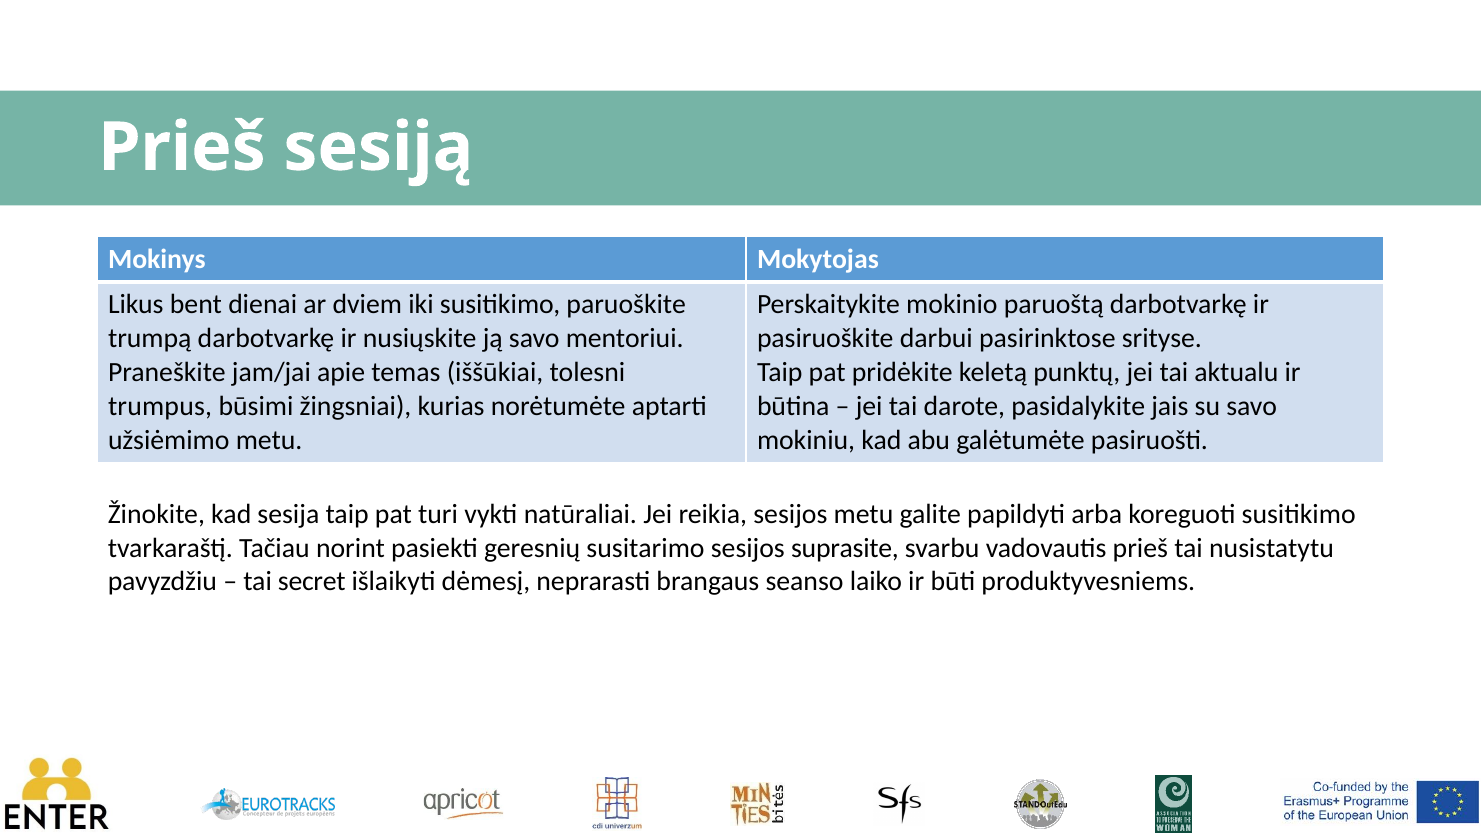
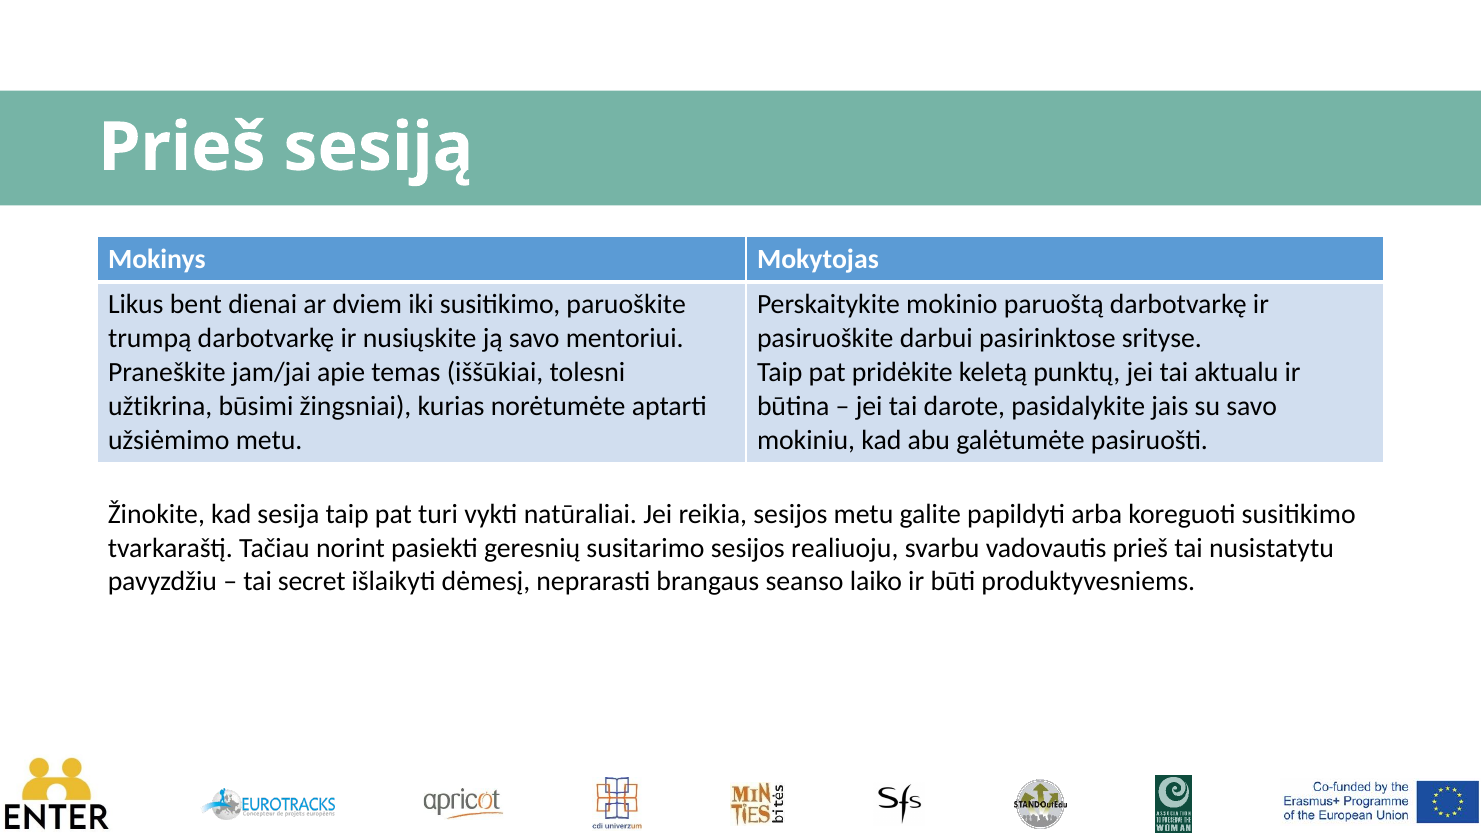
trumpus: trumpus -> užtikrina
suprasite: suprasite -> realiuoju
